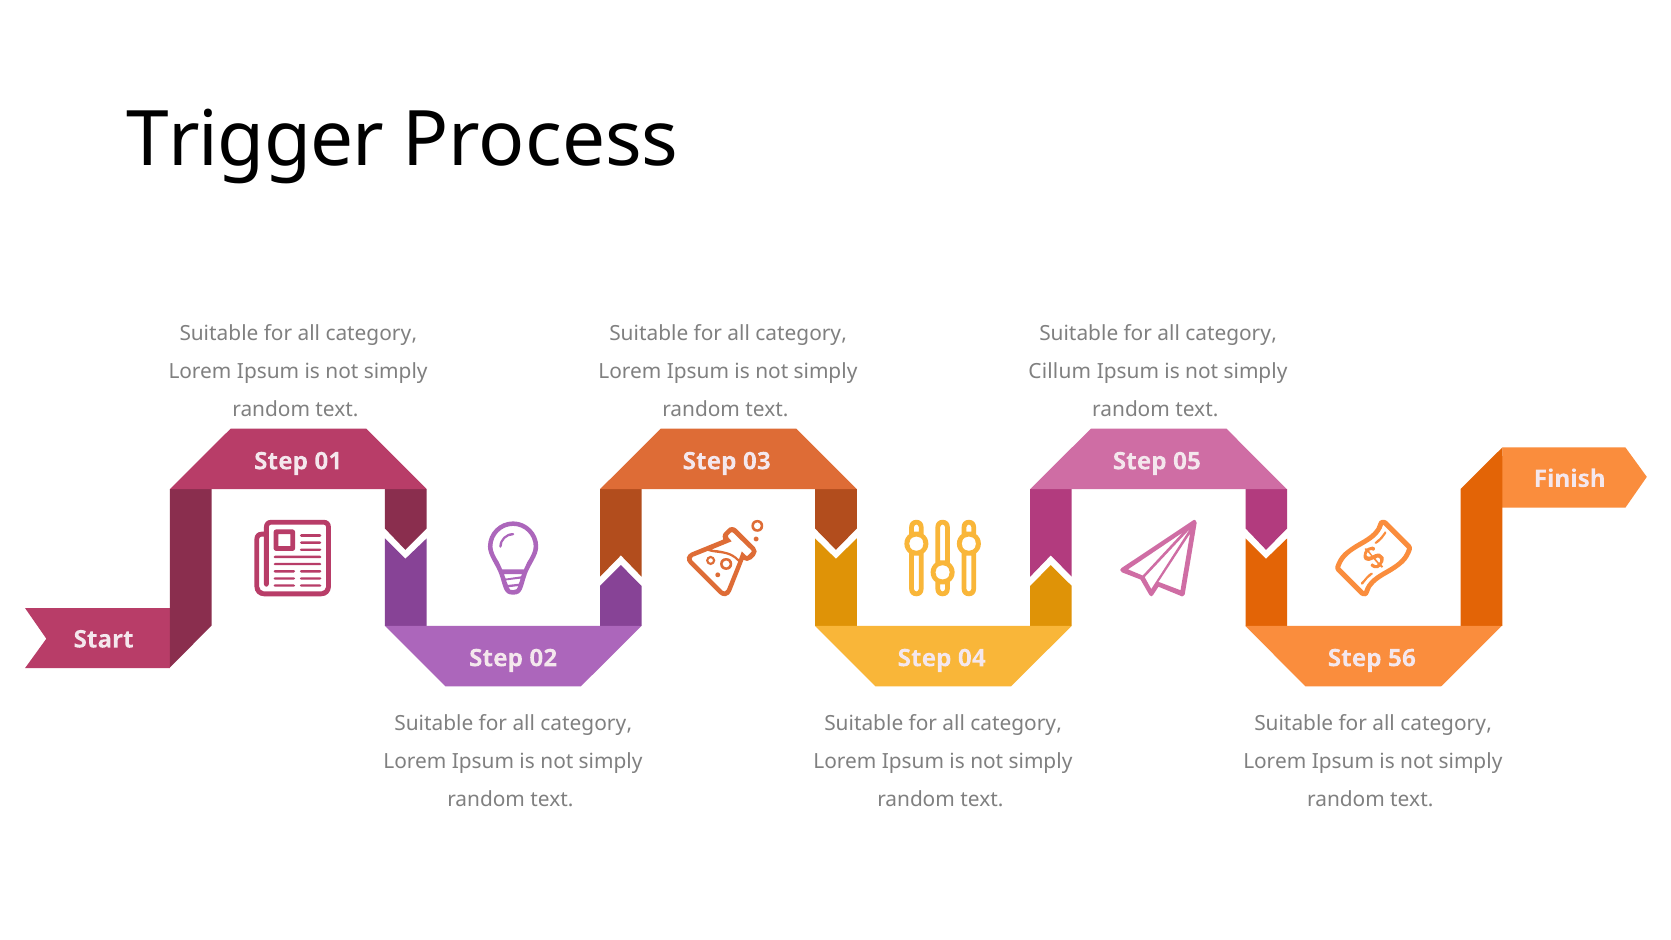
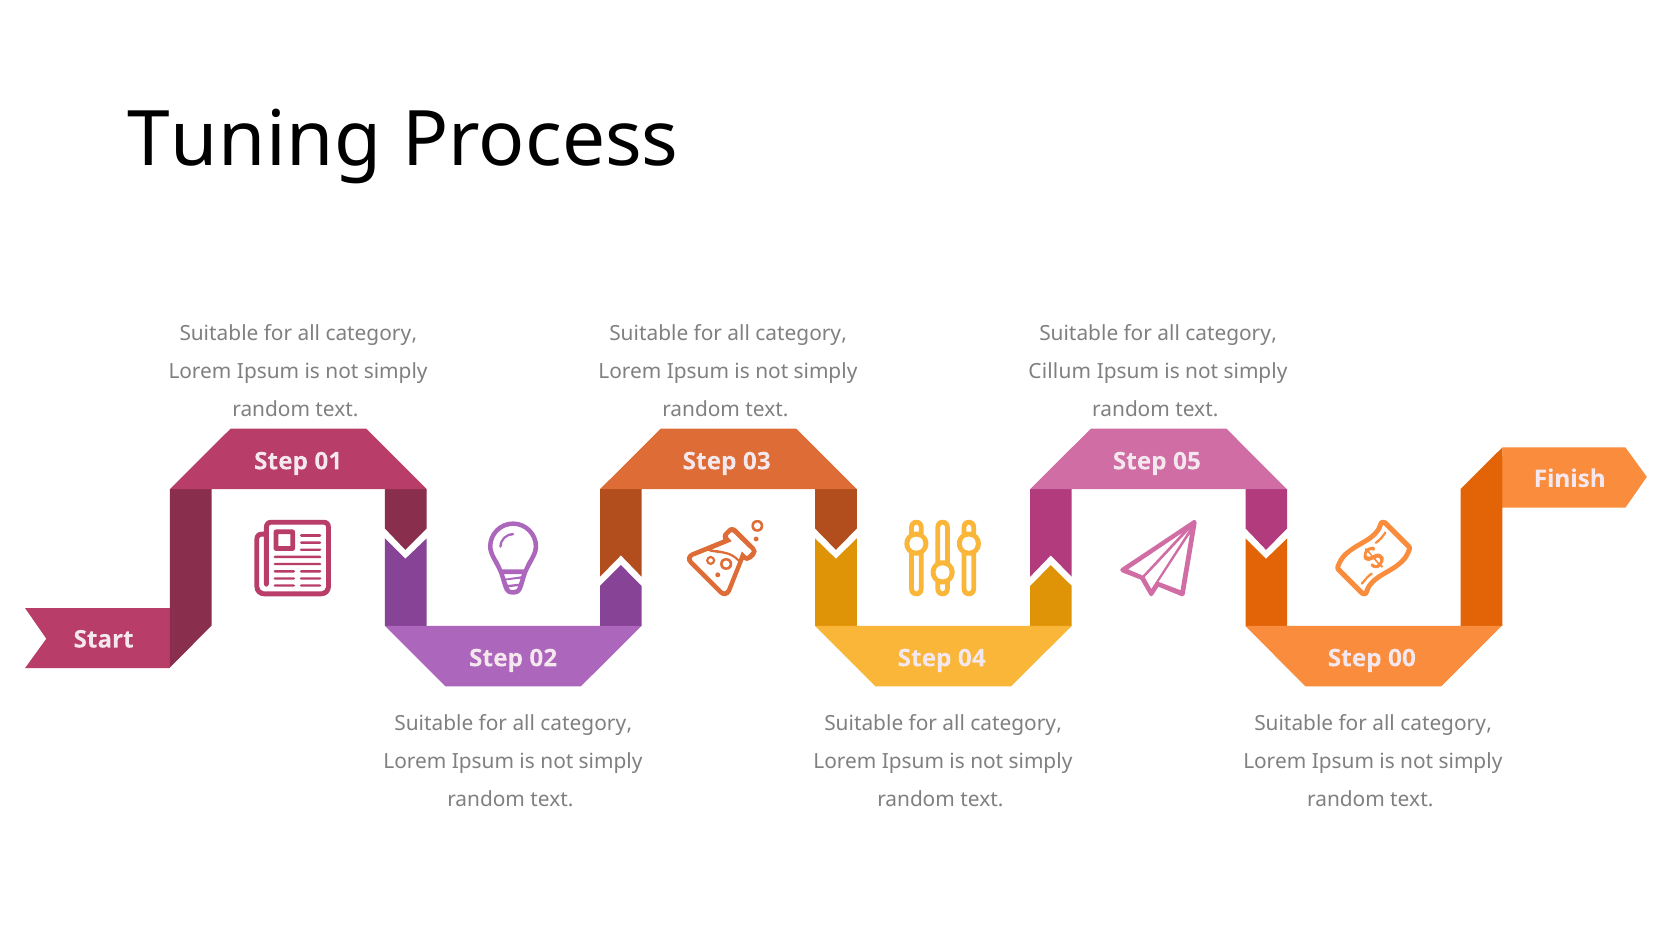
Trigger: Trigger -> Tuning
56: 56 -> 00
